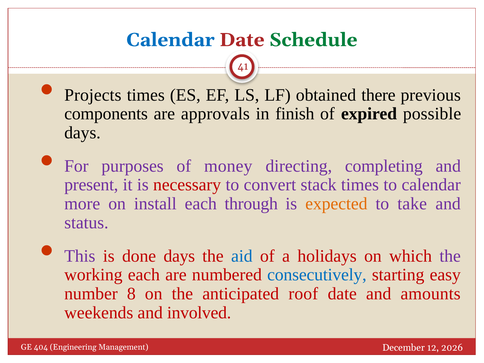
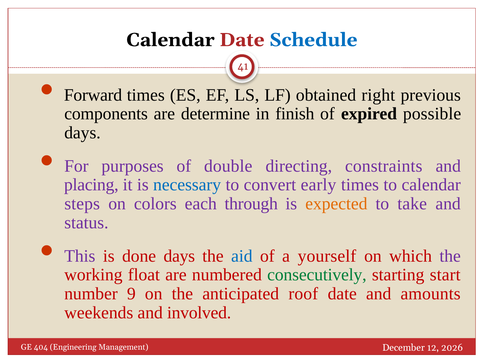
Calendar at (170, 40) colour: blue -> black
Schedule colour: green -> blue
Projects: Projects -> Forward
there: there -> right
approvals: approvals -> determine
money: money -> double
completing: completing -> constraints
present: present -> placing
necessary colour: red -> blue
stack: stack -> early
more: more -> steps
install: install -> colors
holidays: holidays -> yourself
working each: each -> float
consecutively colour: blue -> green
easy: easy -> start
8: 8 -> 9
